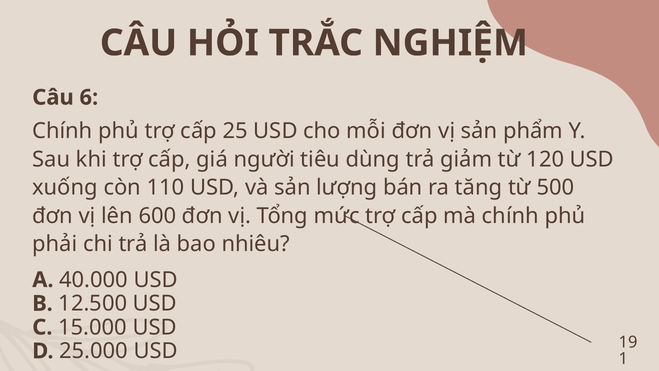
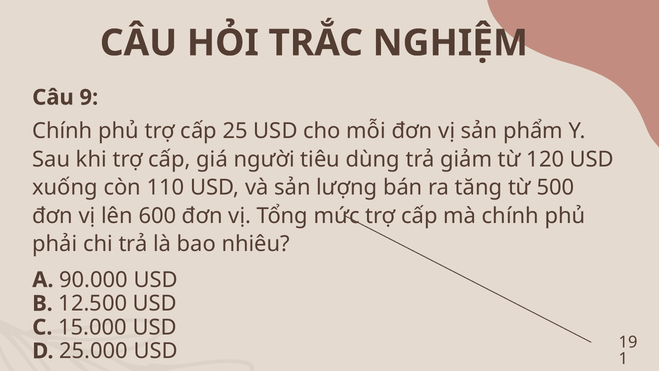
6: 6 -> 9
40.000: 40.000 -> 90.000
